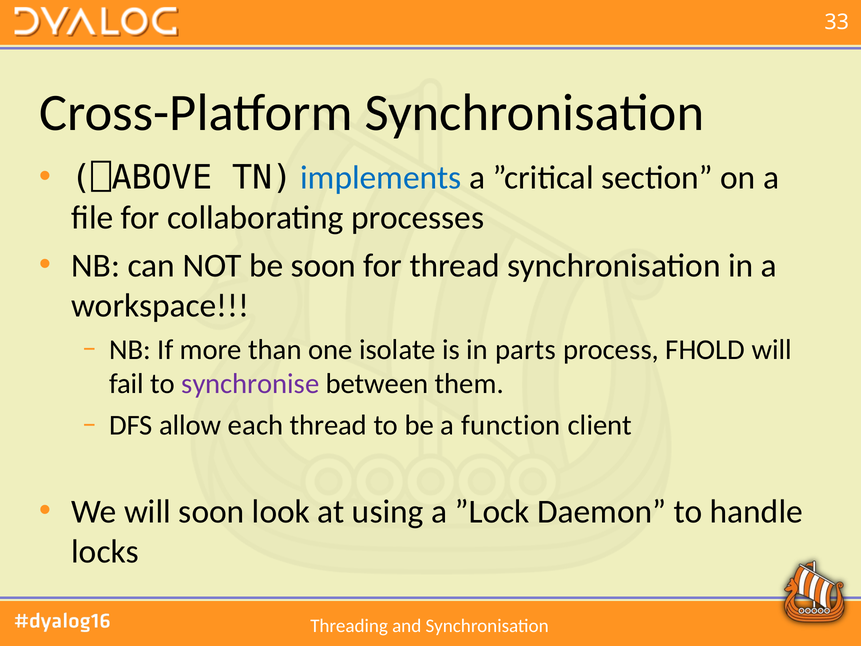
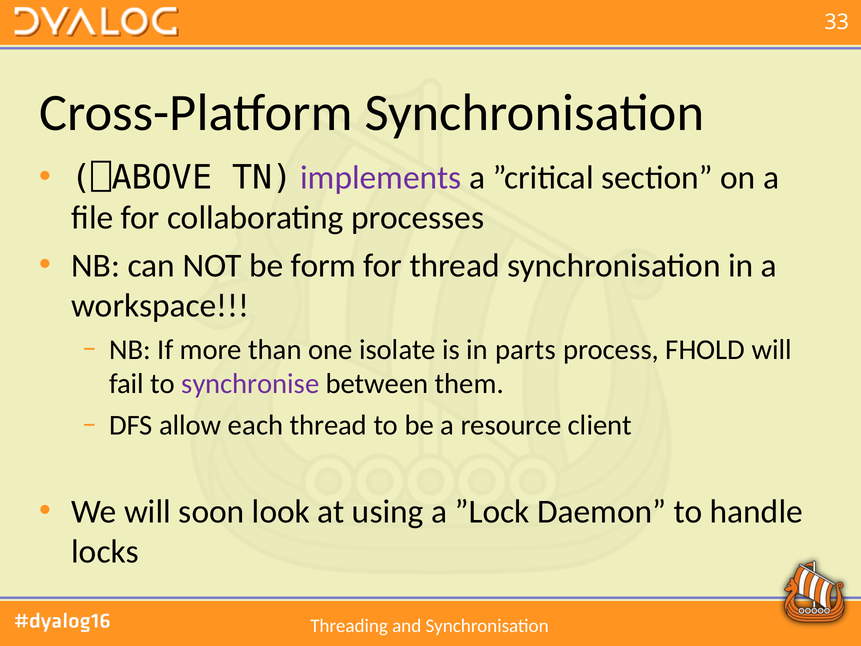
implements colour: blue -> purple
be soon: soon -> form
function: function -> resource
